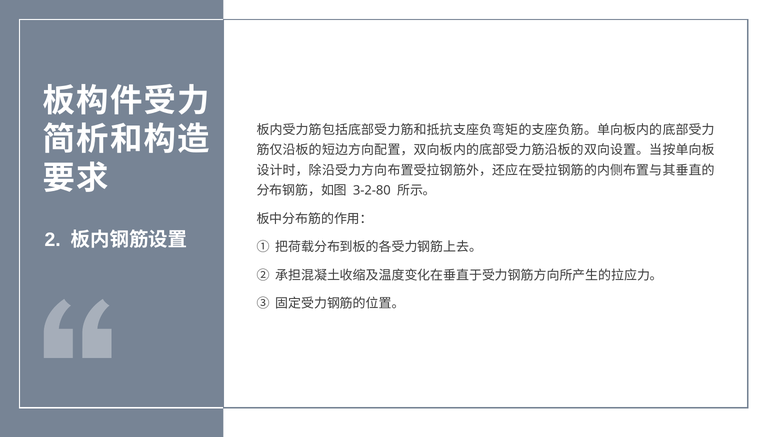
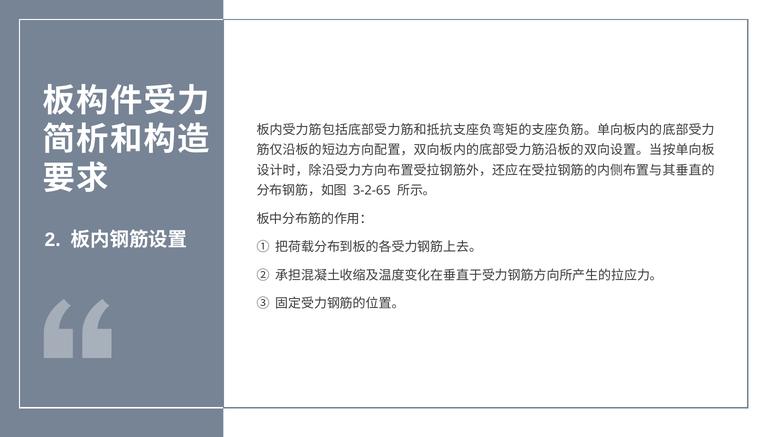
3-2-80: 3-2-80 -> 3-2-65
